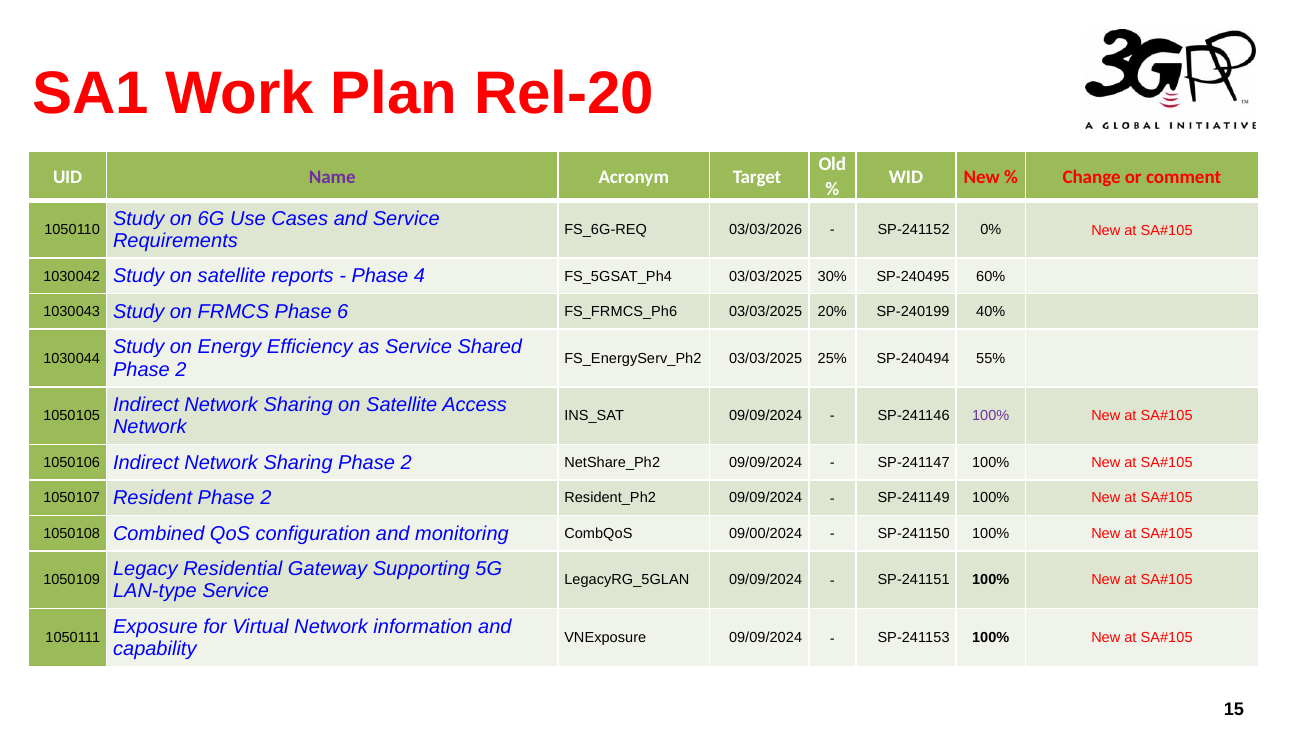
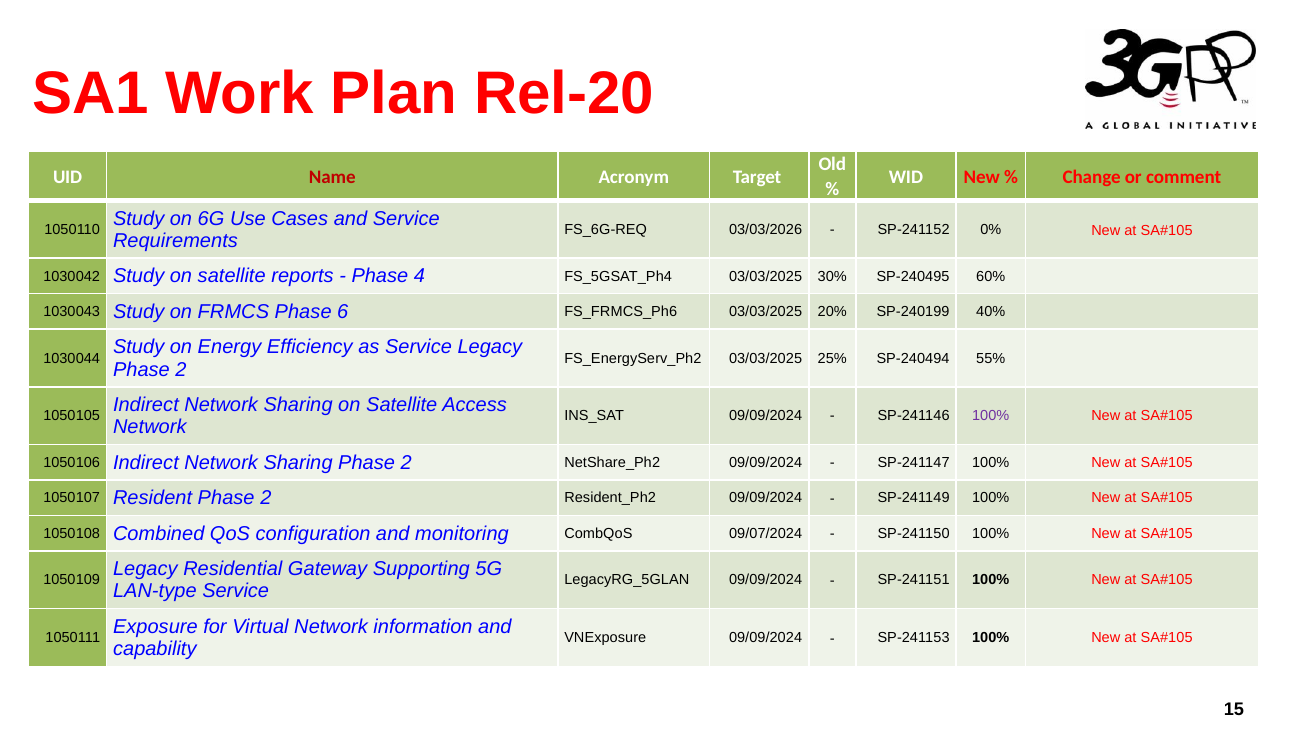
Name colour: purple -> red
Service Shared: Shared -> Legacy
09/00/2024: 09/00/2024 -> 09/07/2024
